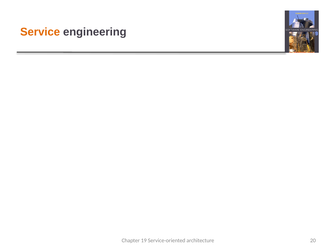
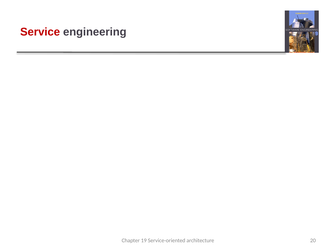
Service at (40, 32) colour: orange -> red
